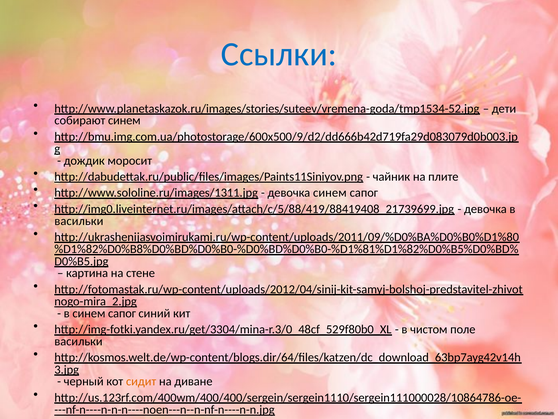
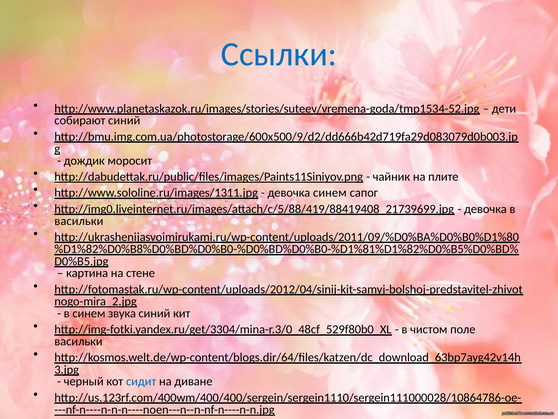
собирают синем: синем -> синий
в синем сапог: сапог -> звука
сидит colour: orange -> blue
